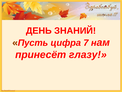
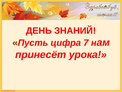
глазу: глазу -> урока
